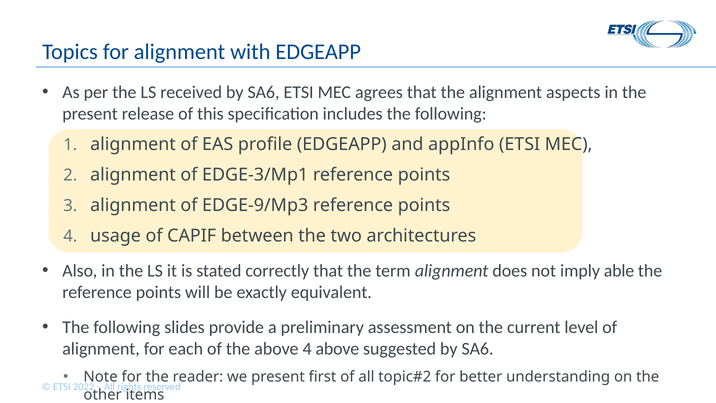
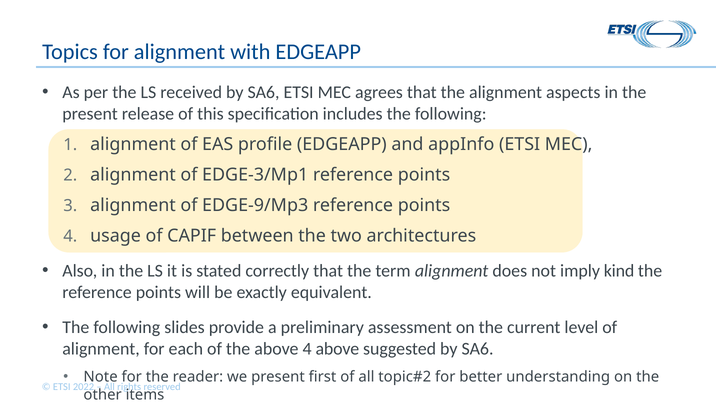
able: able -> kind
